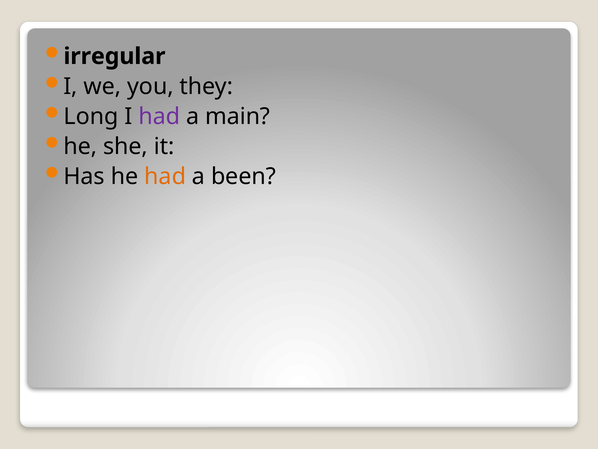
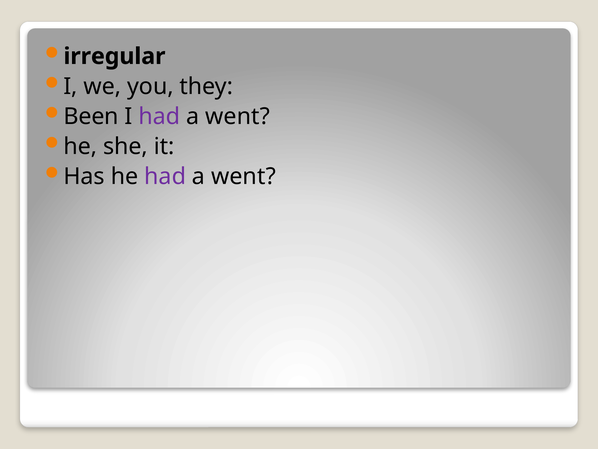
Long: Long -> Been
main at (238, 116): main -> went
had at (165, 176) colour: orange -> purple
been at (243, 176): been -> went
